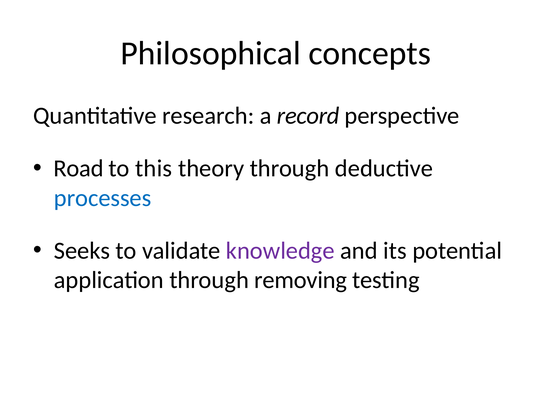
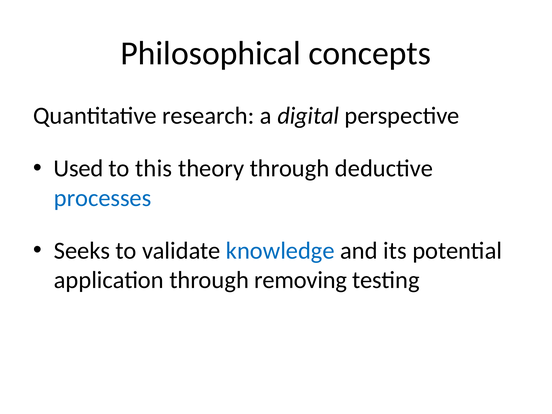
record: record -> digital
Road: Road -> Used
knowledge colour: purple -> blue
